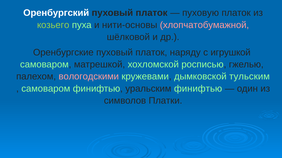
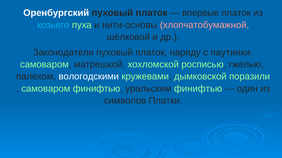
пуховую: пуховую -> впервые
козьего colour: light green -> light blue
Оренбургские: Оренбургские -> Законодатели
игрушкой: игрушкой -> паутинки
вологодскими colour: pink -> white
тульским: тульским -> поразили
